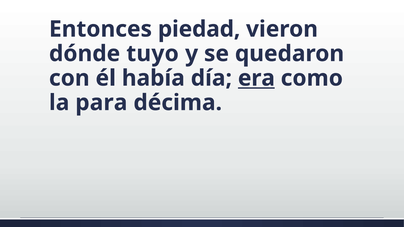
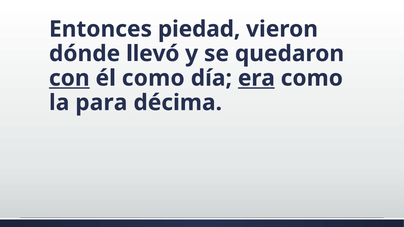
tuyo: tuyo -> llevó
con underline: none -> present
él había: había -> como
